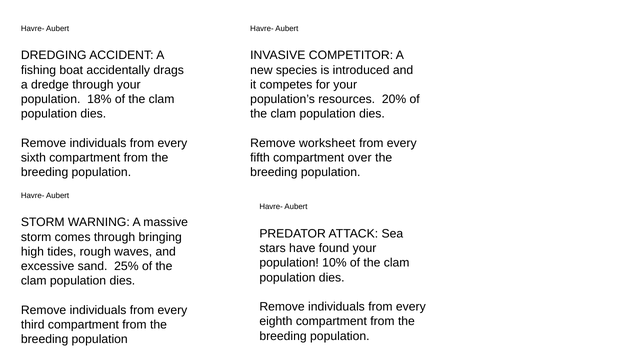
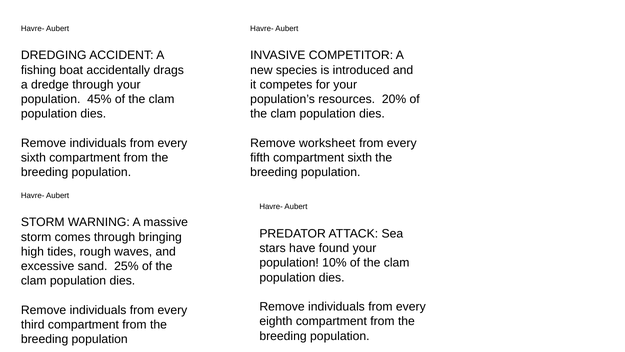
18%: 18% -> 45%
compartment over: over -> sixth
